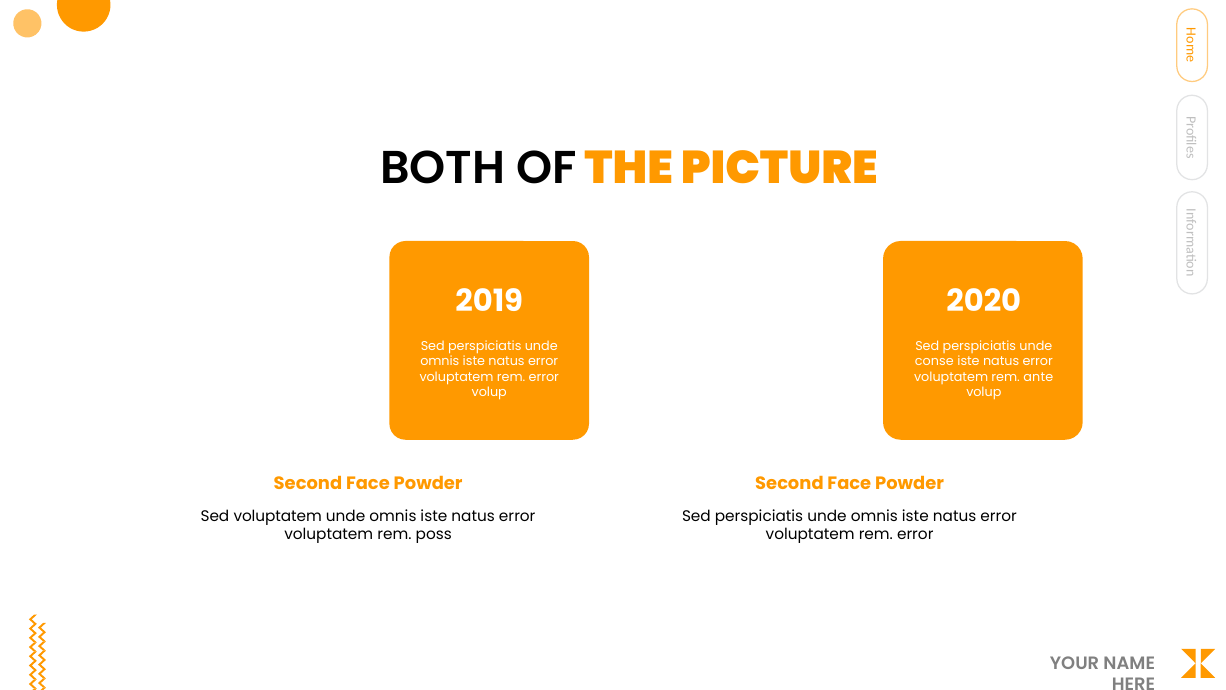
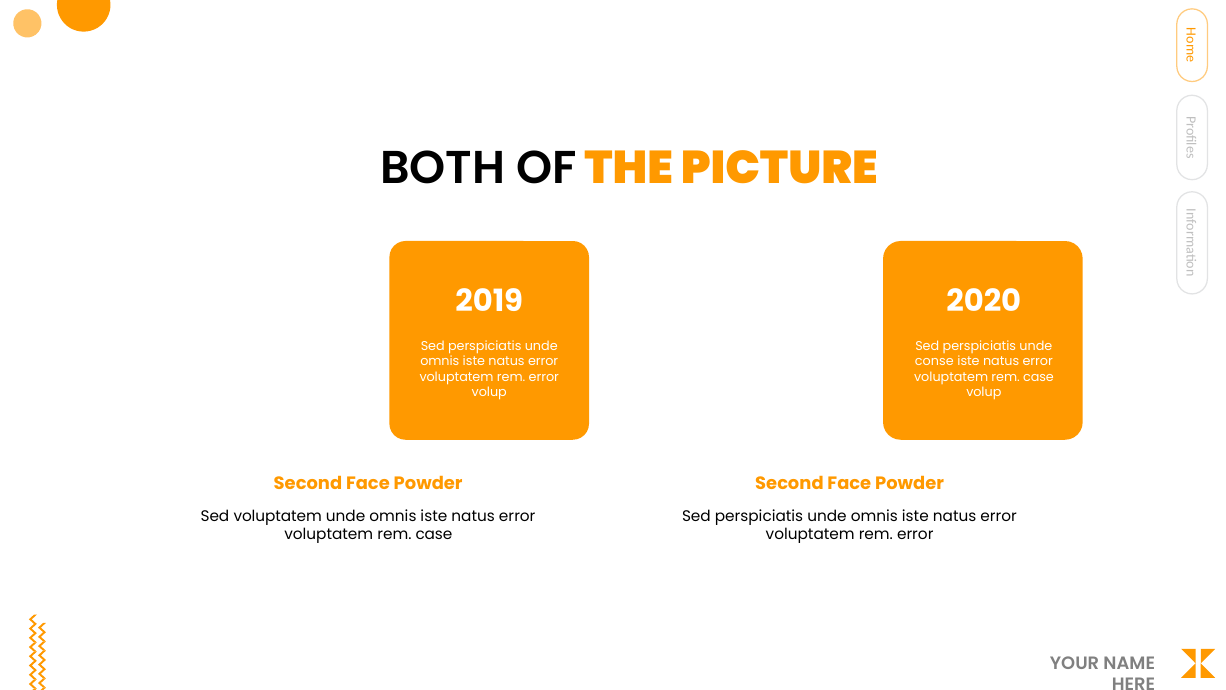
ante at (1038, 377): ante -> case
poss at (434, 534): poss -> case
